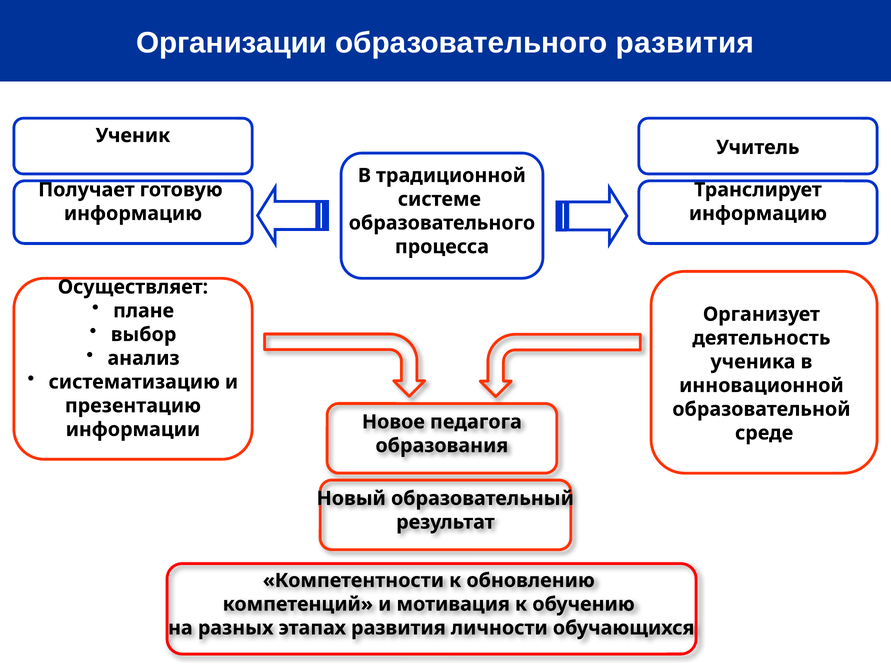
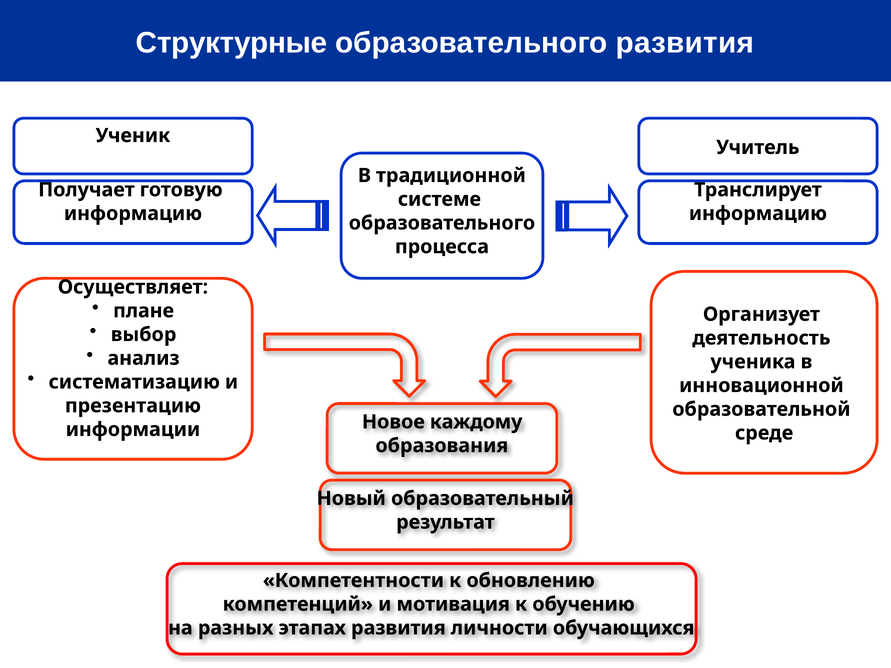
Организации: Организации -> Структурные
педагога: педагога -> каждому
